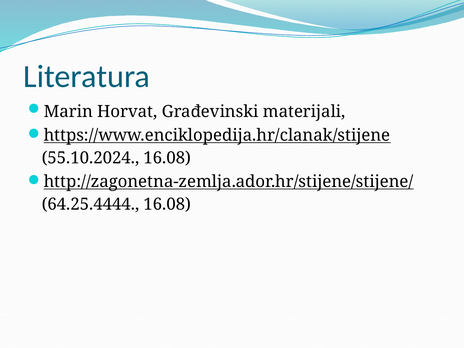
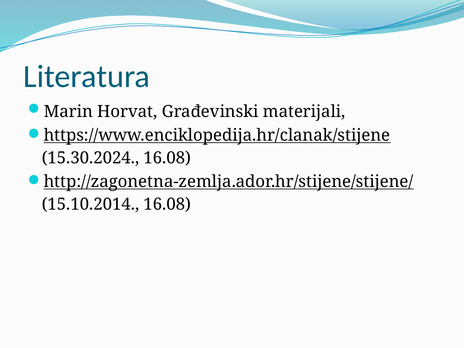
55.10.2024: 55.10.2024 -> 15.30.2024
64.25.4444: 64.25.4444 -> 15.10.2014
